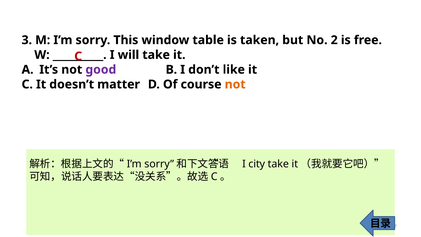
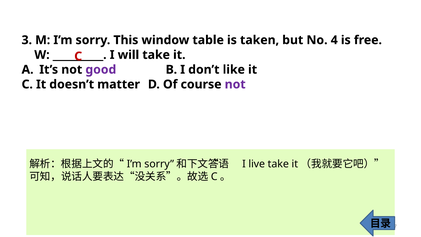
2: 2 -> 4
not at (235, 84) colour: orange -> purple
city: city -> live
